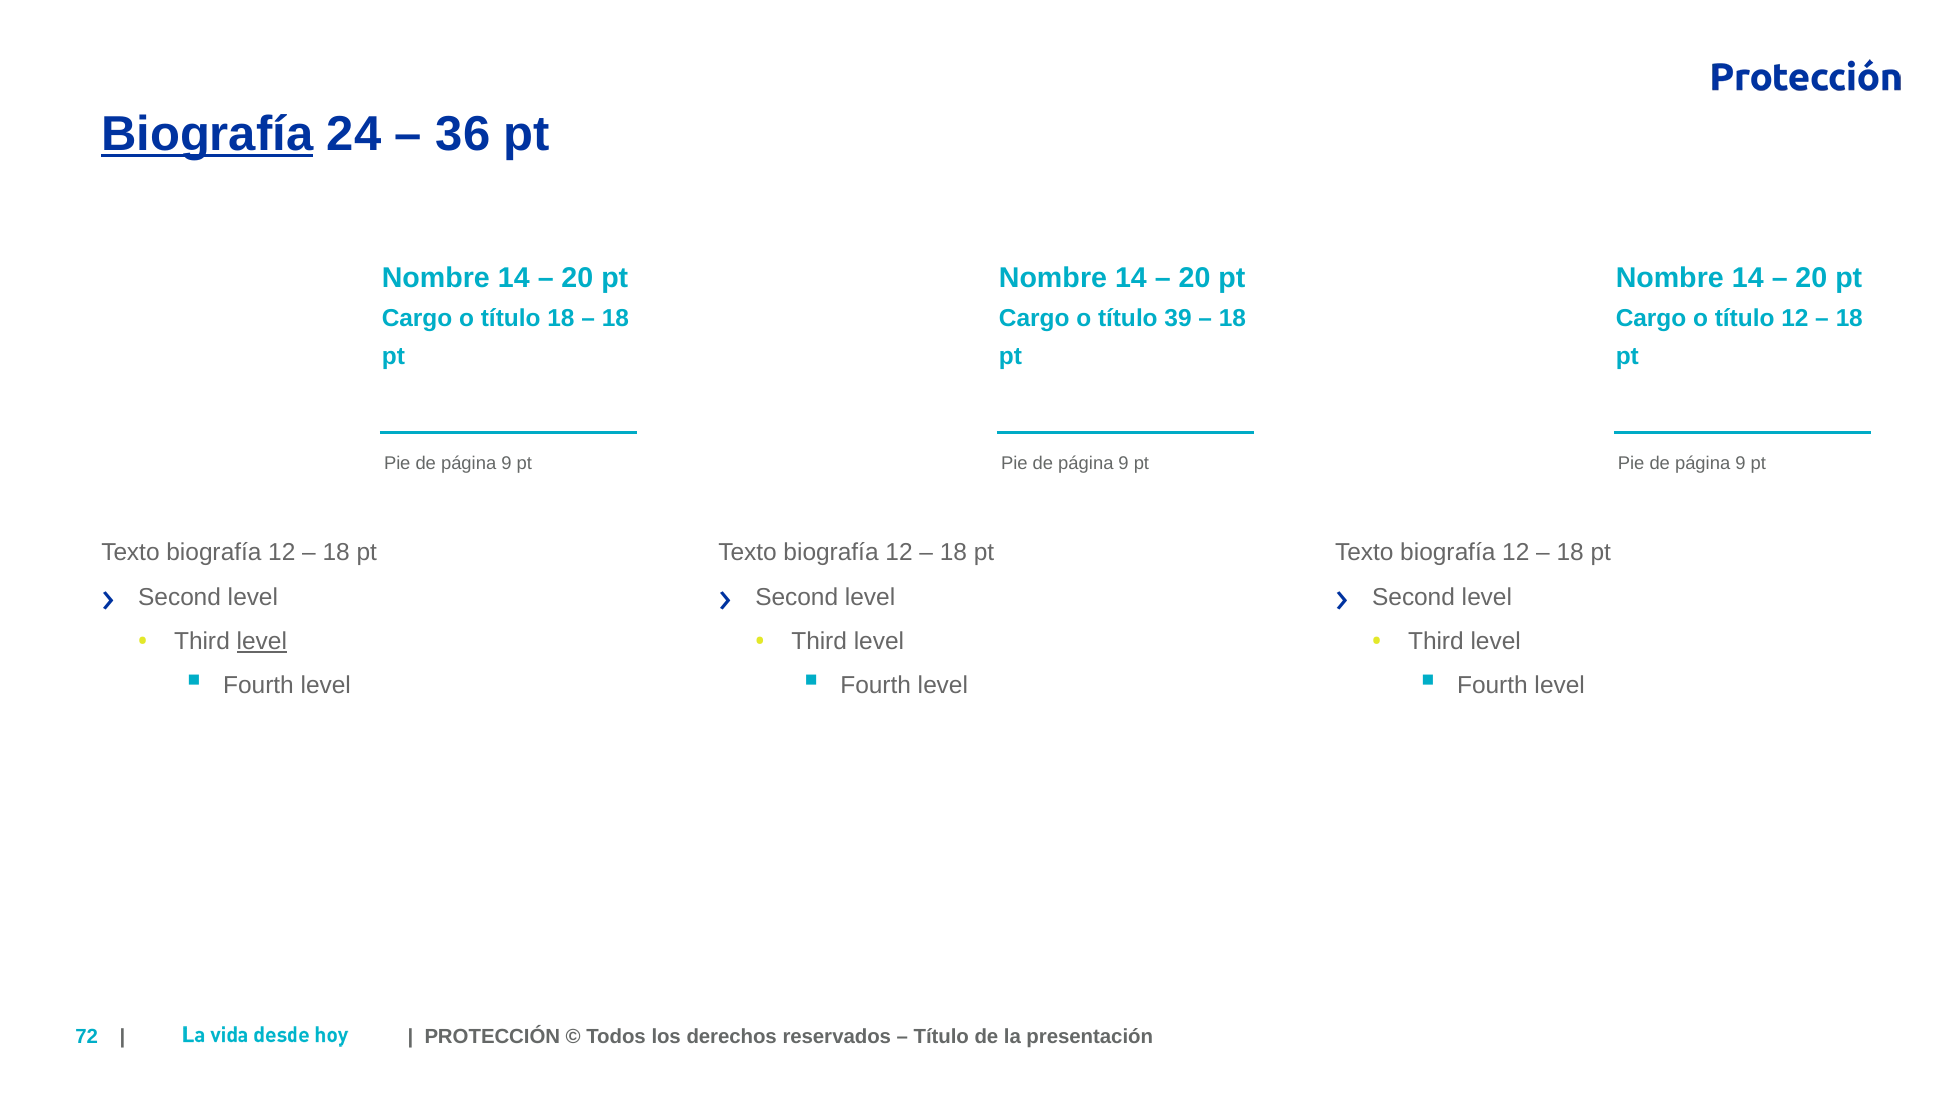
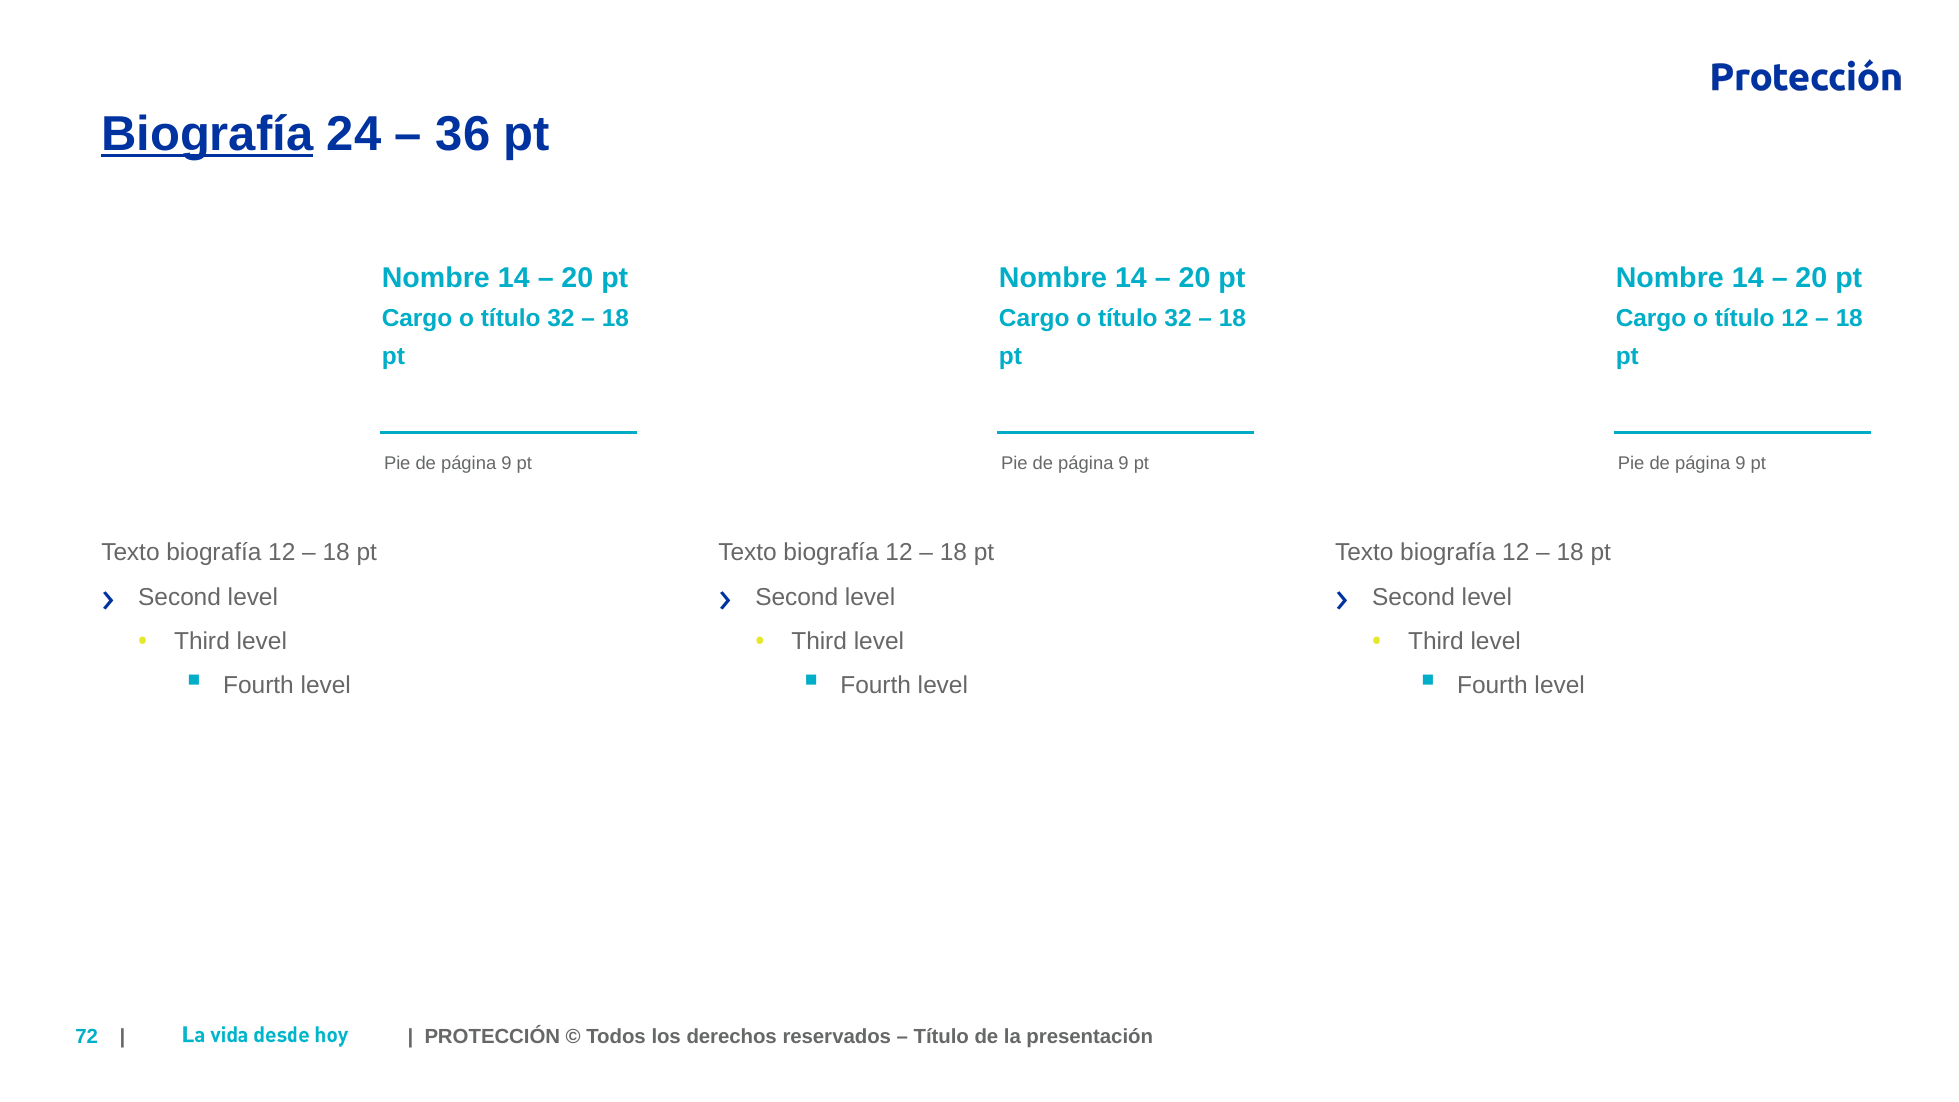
18 at (561, 319): 18 -> 32
39 at (1178, 319): 39 -> 32
level at (262, 642) underline: present -> none
